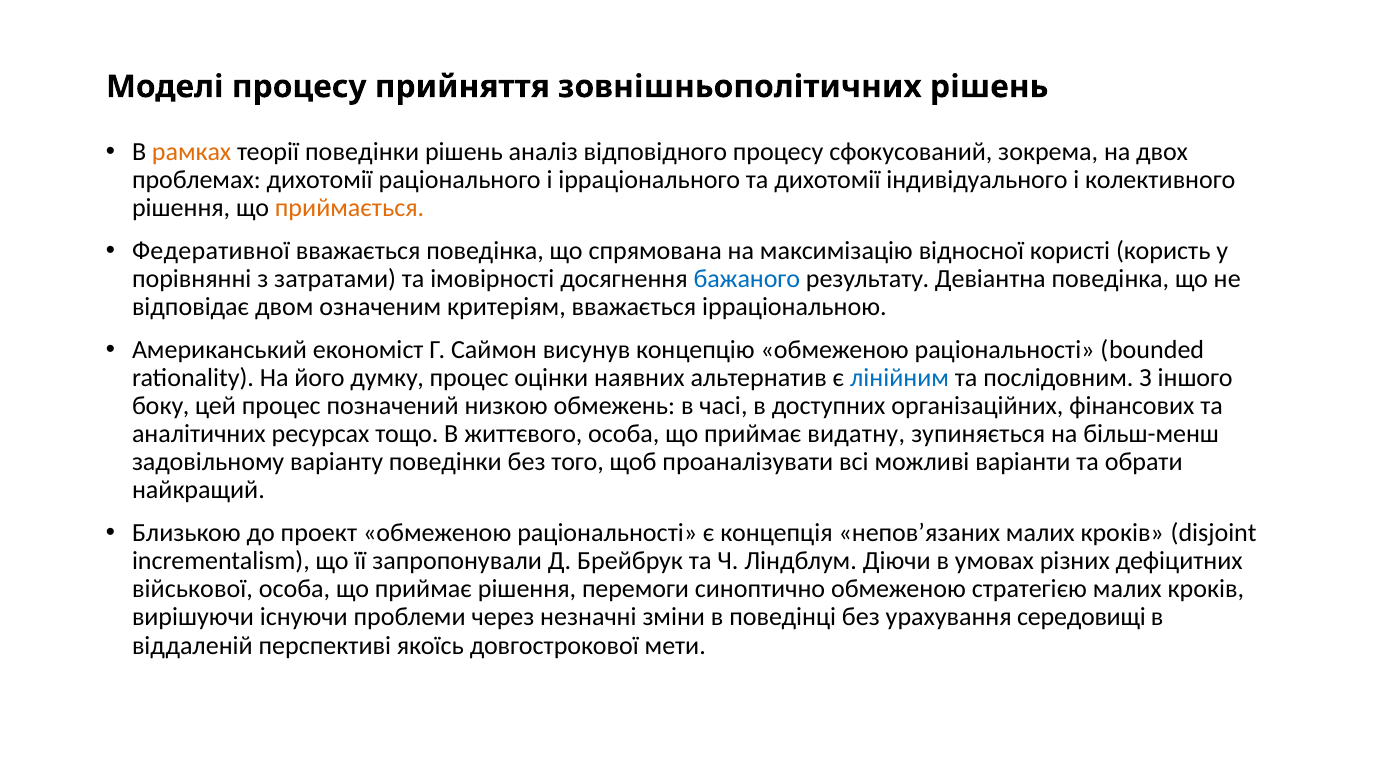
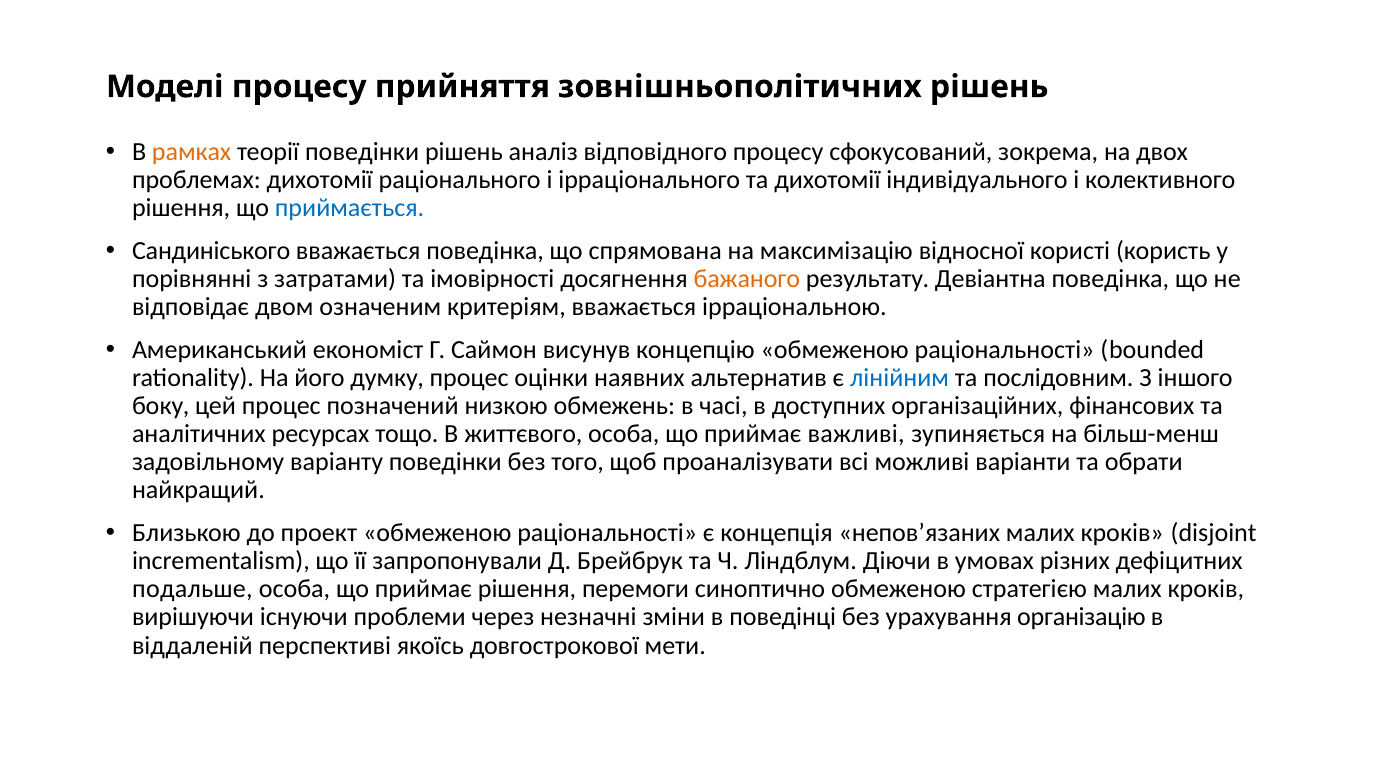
приймається colour: orange -> blue
Федеративної: Федеративної -> Сандиніського
бажаного colour: blue -> orange
видатну: видатну -> важливі
військової: військової -> подальше
середовищі: середовищі -> організацію
